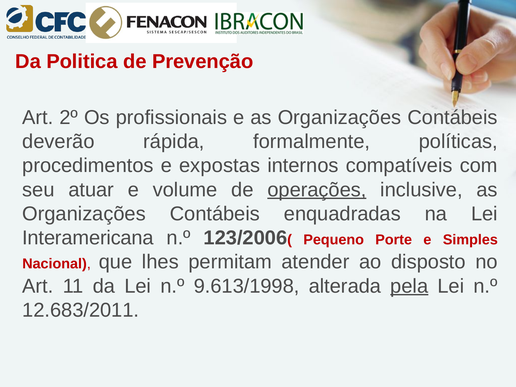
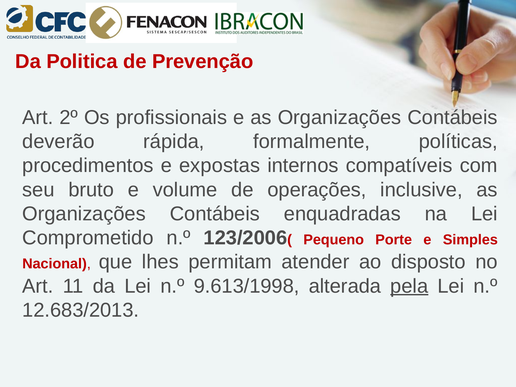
atuar: atuar -> bruto
operações underline: present -> none
Interamericana: Interamericana -> Comprometido
12.683/2011: 12.683/2011 -> 12.683/2013
